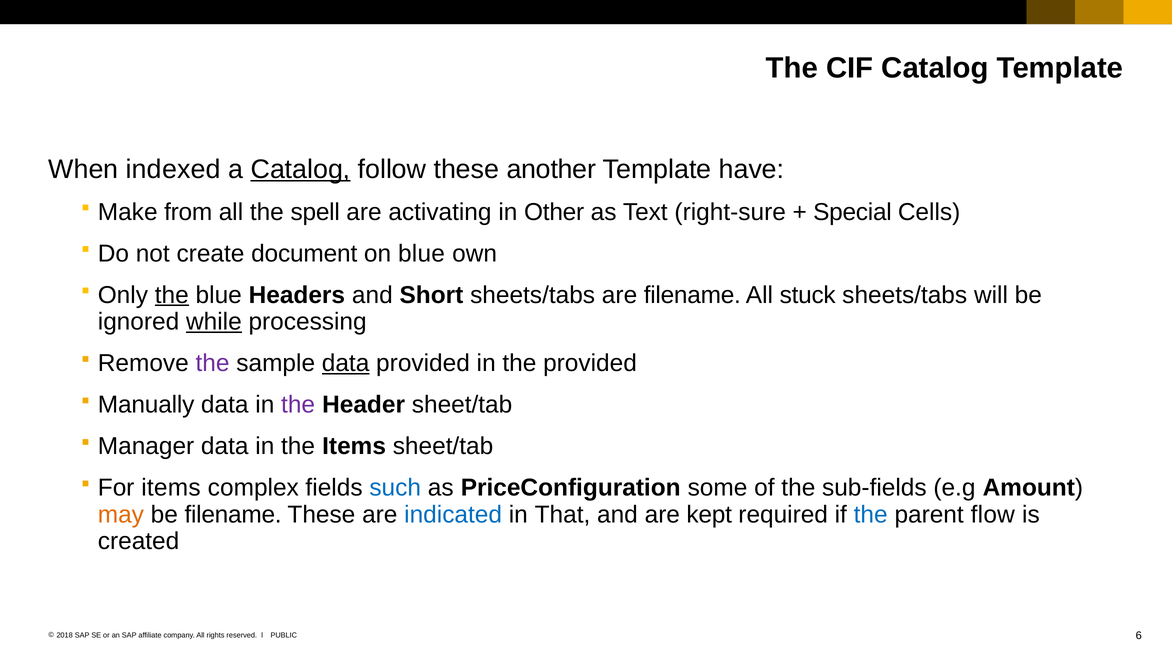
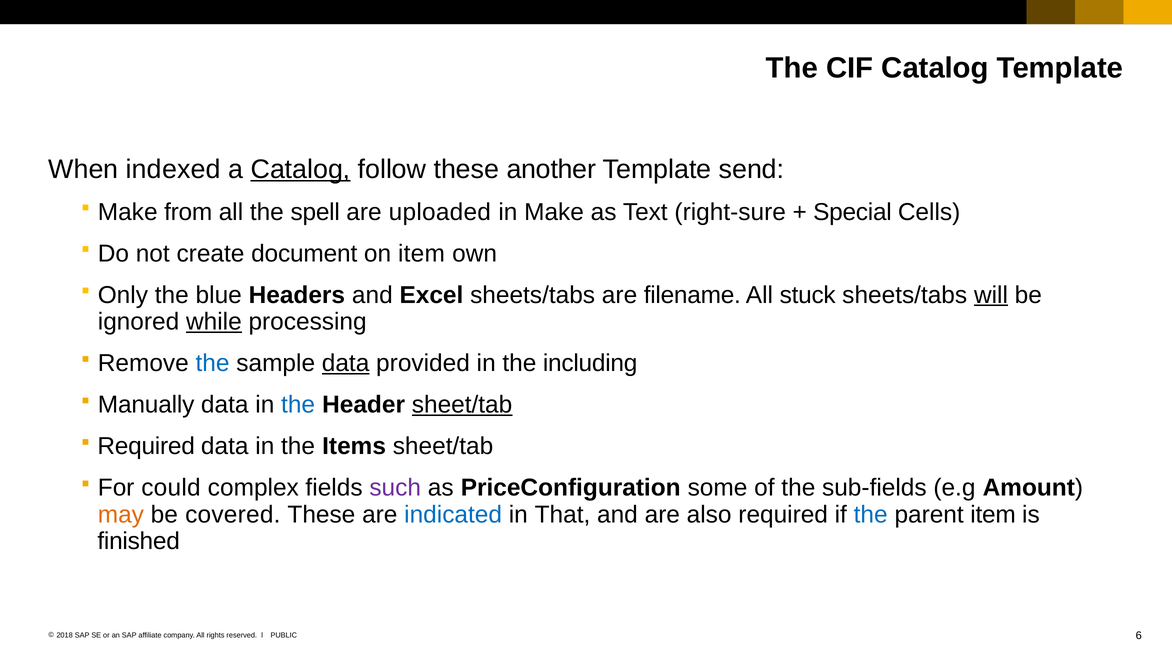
have: have -> send
activating: activating -> uploaded
in Other: Other -> Make
on blue: blue -> item
the at (172, 295) underline: present -> none
Short: Short -> Excel
will underline: none -> present
the at (213, 363) colour: purple -> blue
the provided: provided -> including
the at (298, 405) colour: purple -> blue
sheet/tab at (462, 405) underline: none -> present
Manager at (146, 446): Manager -> Required
For items: items -> could
such colour: blue -> purple
be filename: filename -> covered
kept: kept -> also
parent flow: flow -> item
created: created -> finished
